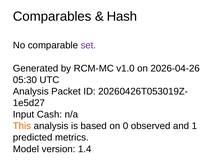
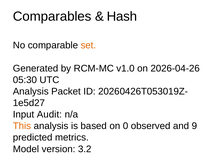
set colour: purple -> orange
Cash: Cash -> Audit
1: 1 -> 9
1.4: 1.4 -> 3.2
